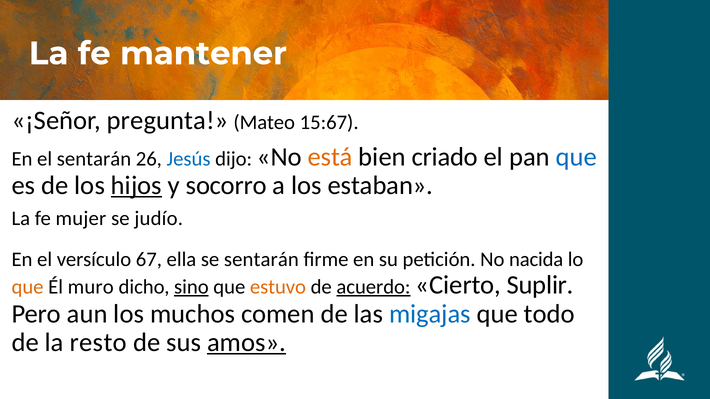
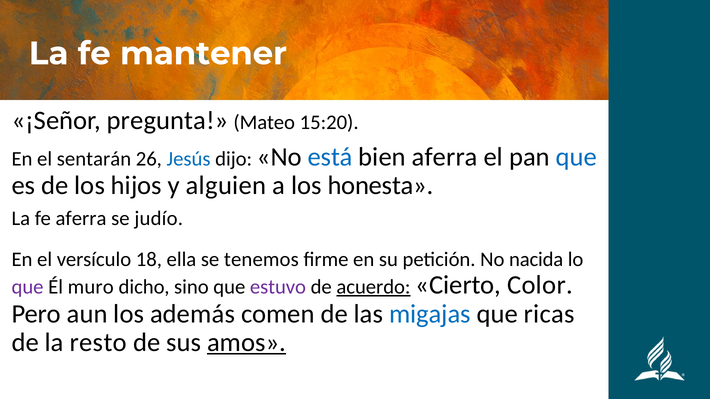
15:67: 15:67 -> 15:20
está colour: orange -> blue
bien criado: criado -> aferra
hijos underline: present -> none
socorro: socorro -> alguien
estaban: estaban -> honesta
fe mujer: mujer -> aferra
67: 67 -> 18
se sentarán: sentarán -> tenemos
que at (28, 287) colour: orange -> purple
sino underline: present -> none
estuvo colour: orange -> purple
Suplir: Suplir -> Color
muchos: muchos -> además
todo: todo -> ricas
